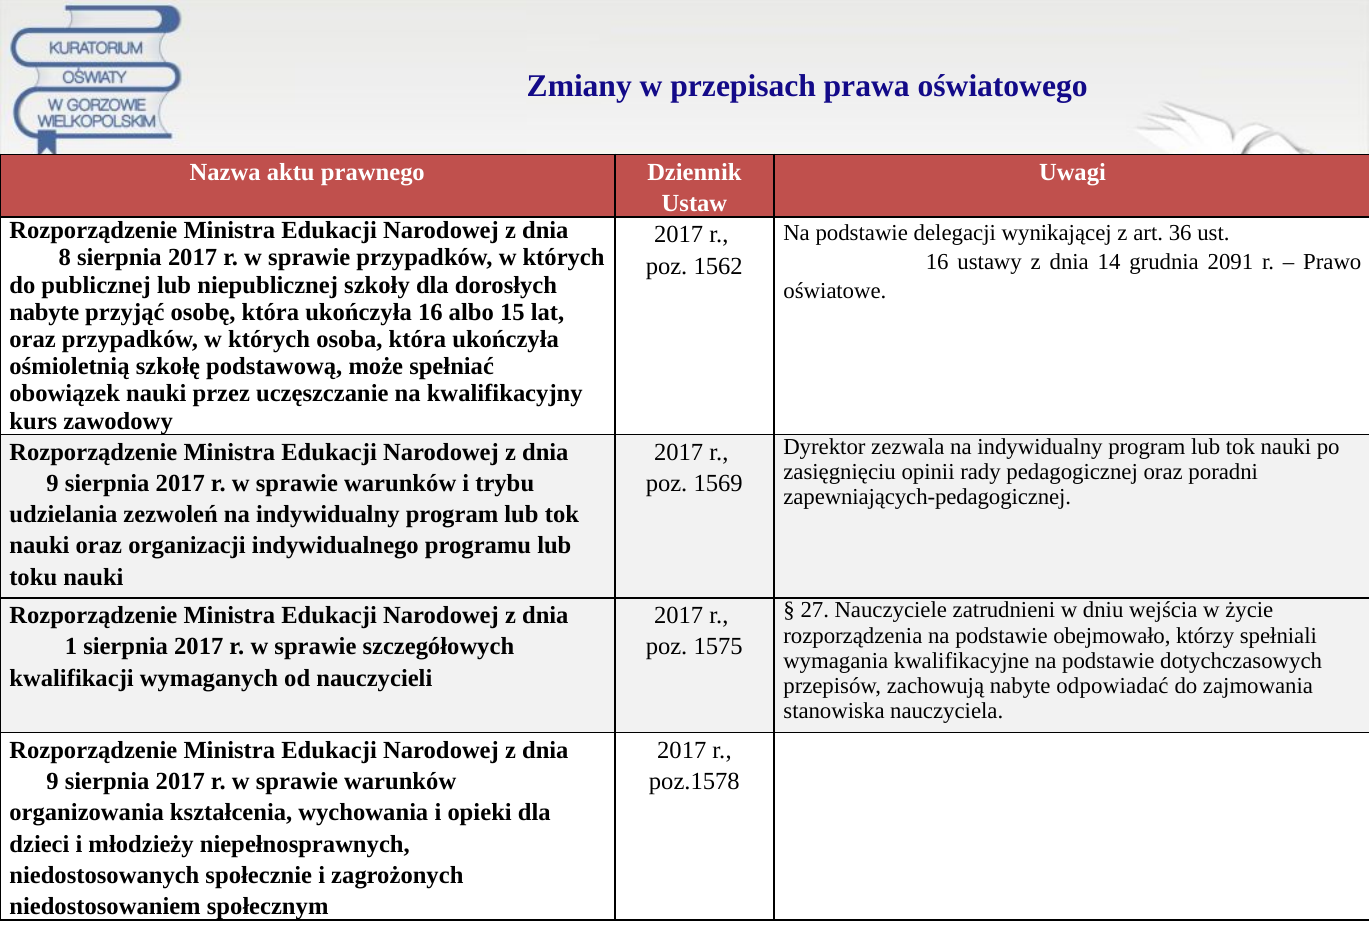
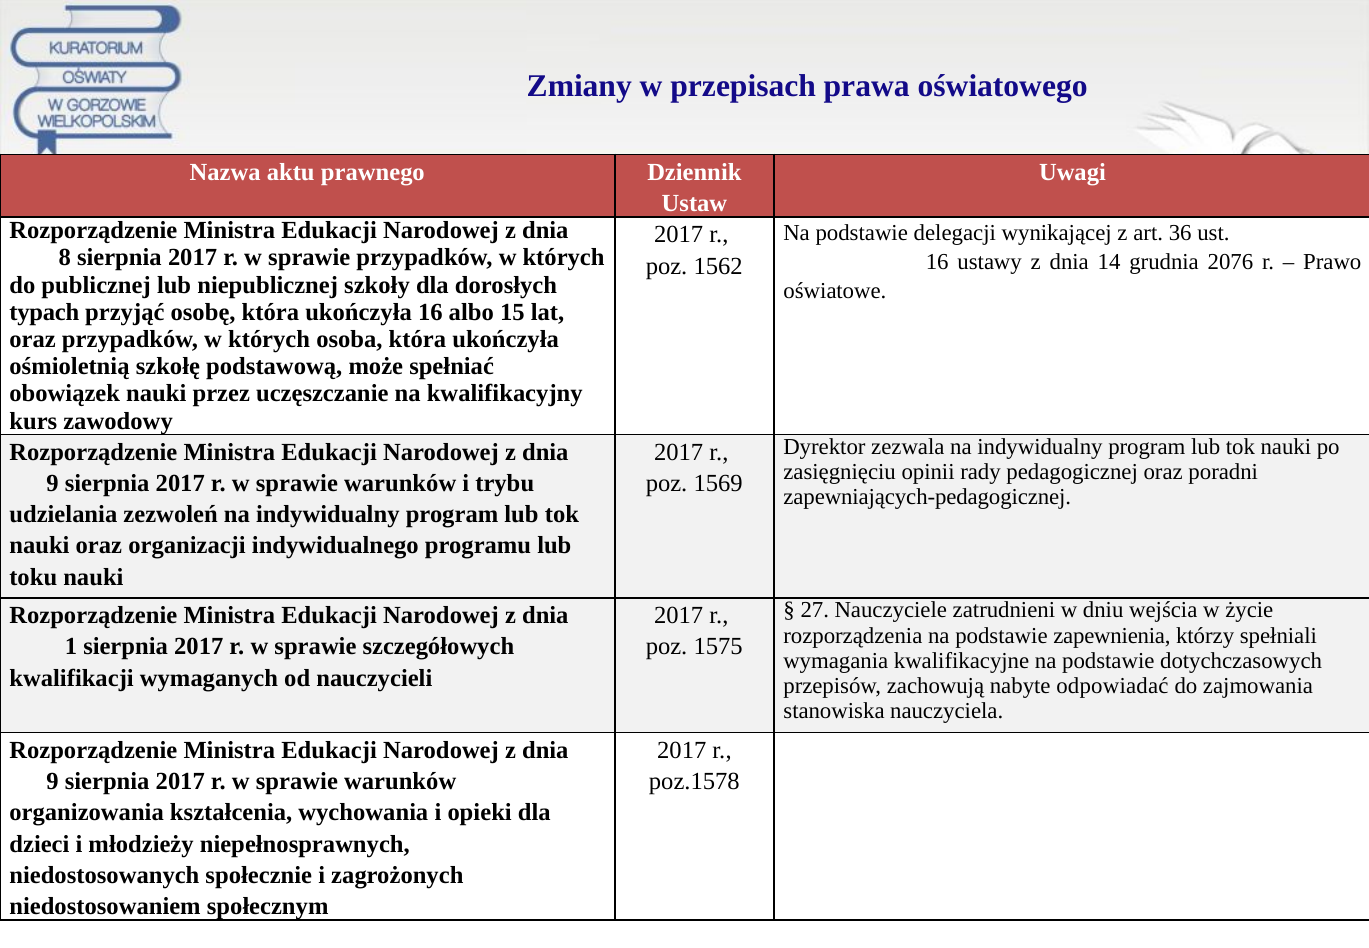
2091: 2091 -> 2076
nabyte at (44, 312): nabyte -> typach
obejmowało: obejmowało -> zapewnienia
